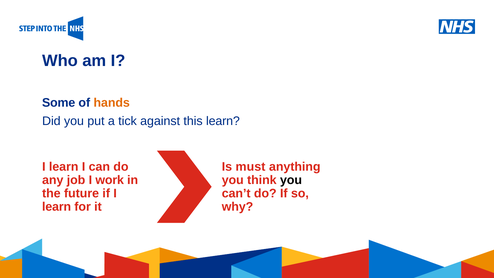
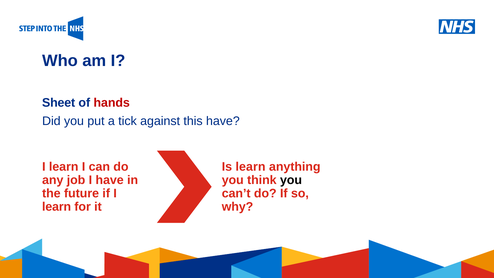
Some: Some -> Sheet
hands colour: orange -> red
this learn: learn -> have
Is must: must -> learn
I work: work -> have
